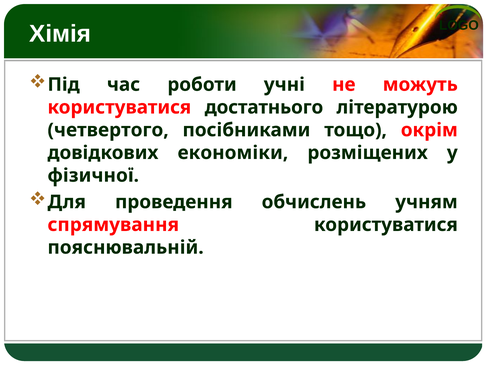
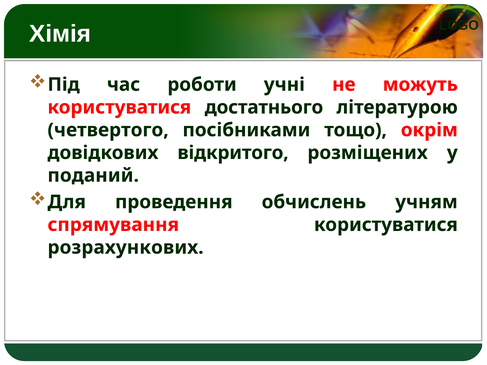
економіки: економіки -> відкритого
фізичної: фізичної -> поданий
пояснювальній: пояснювальній -> розрахункових
